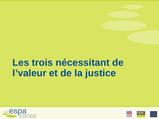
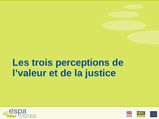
nécessitant: nécessitant -> perceptions
